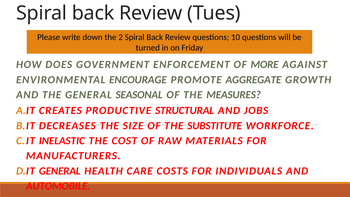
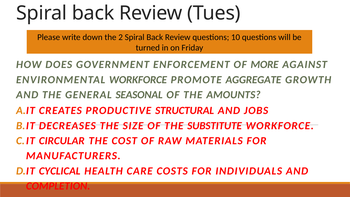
ENVIRONMENTAL ENCOURAGE: ENCOURAGE -> WORKFORCE
MEASURES: MEASURES -> AMOUNTS
INELASTIC: INELASTIC -> CIRCULAR
GENERAL at (60, 171): GENERAL -> CYCLICAL
AUTOMOBILE: AUTOMOBILE -> COMPLETION
